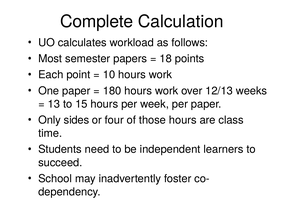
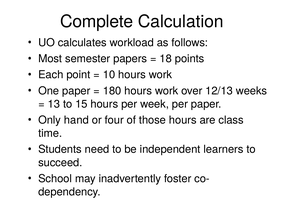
sides: sides -> hand
